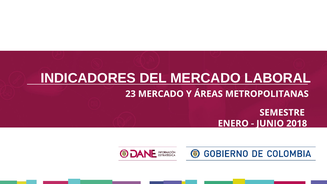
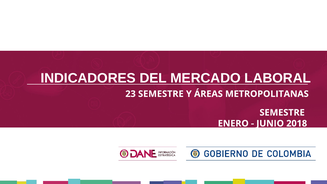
23 MERCADO: MERCADO -> SEMESTRE
